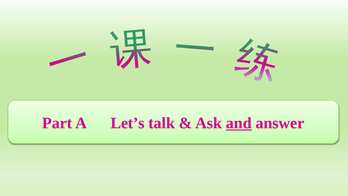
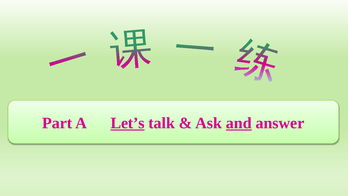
Let’s underline: none -> present
